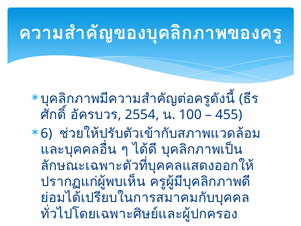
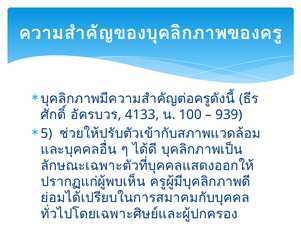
2554: 2554 -> 4133
455: 455 -> 939
6: 6 -> 5
